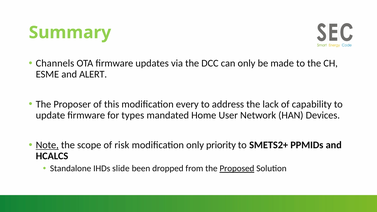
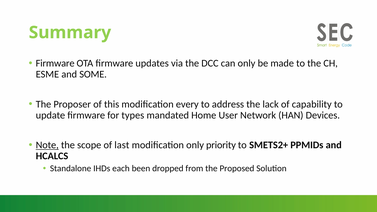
Channels at (55, 63): Channels -> Firmware
ALERT: ALERT -> SOME
risk: risk -> last
slide: slide -> each
Proposed underline: present -> none
